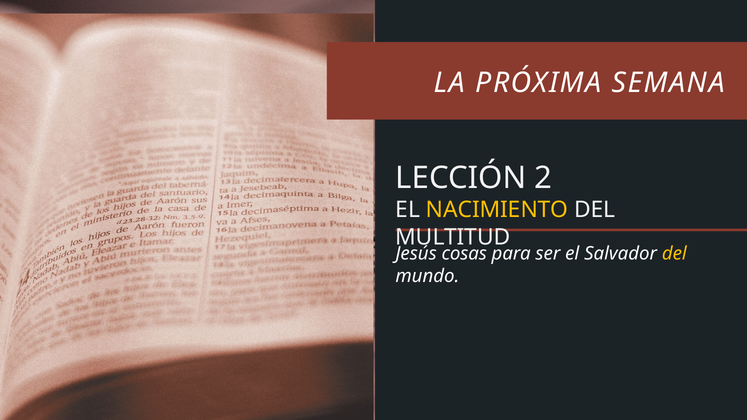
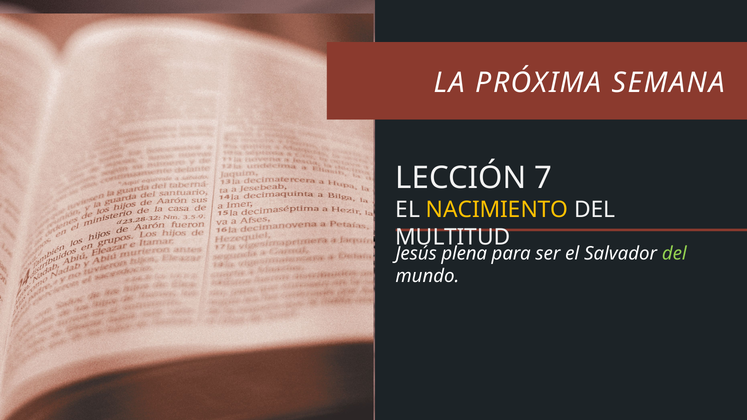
2: 2 -> 7
cosas: cosas -> plena
del at (674, 254) colour: yellow -> light green
